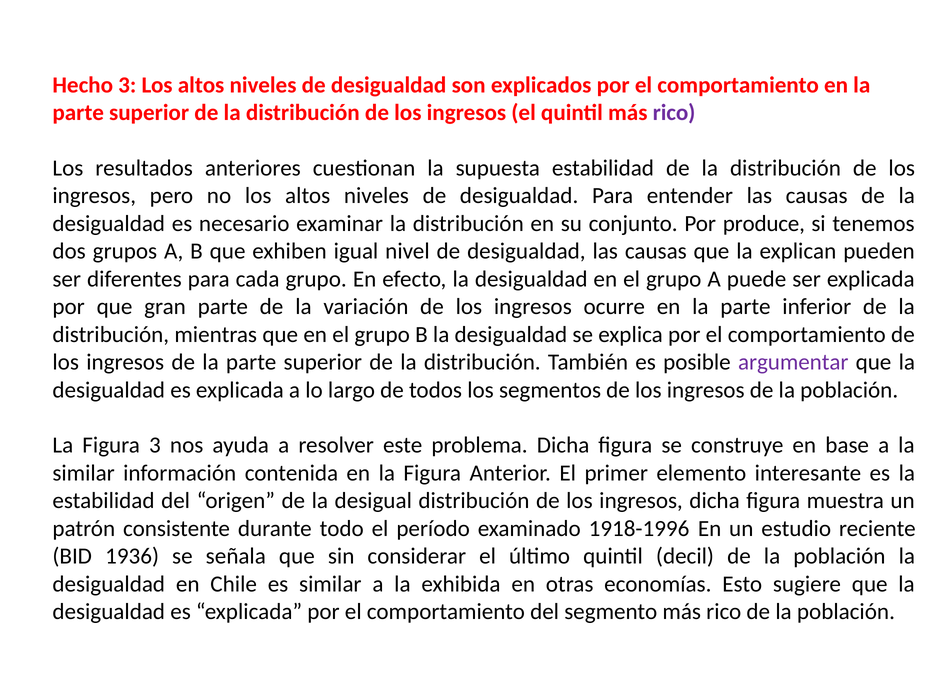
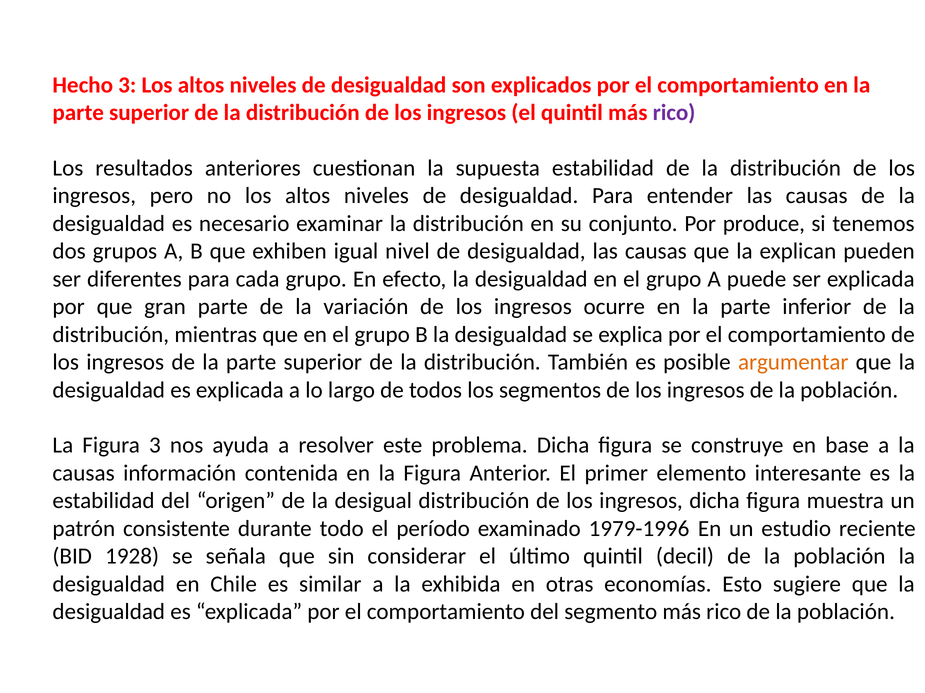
argumentar colour: purple -> orange
similar at (84, 474): similar -> causas
1918-1996: 1918-1996 -> 1979-1996
1936: 1936 -> 1928
